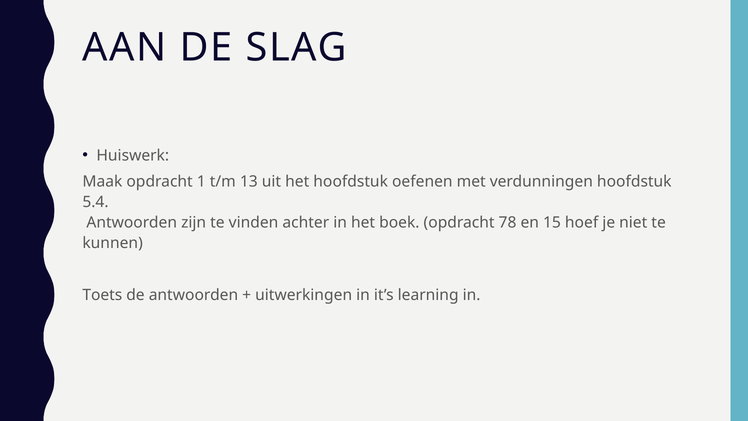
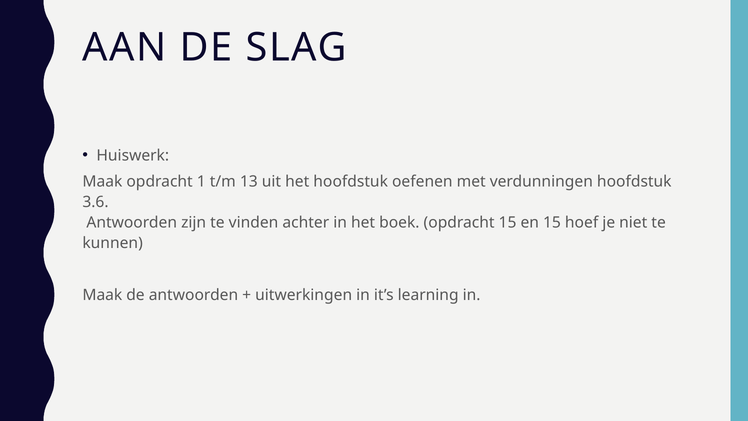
5.4: 5.4 -> 3.6
opdracht 78: 78 -> 15
Toets at (102, 295): Toets -> Maak
